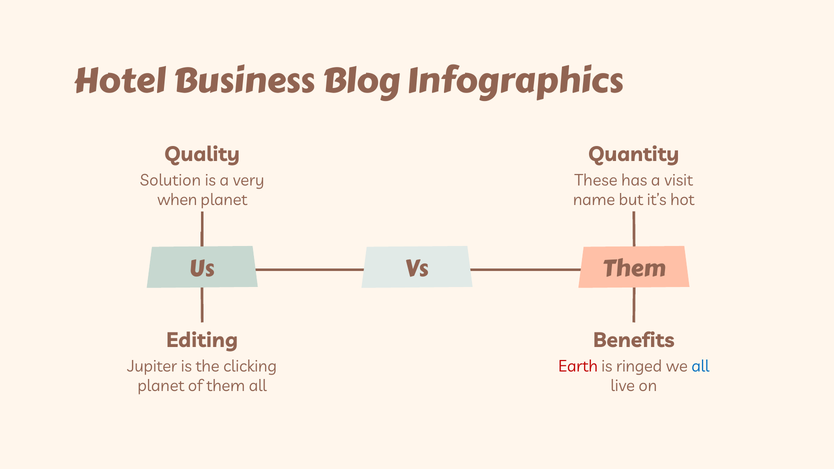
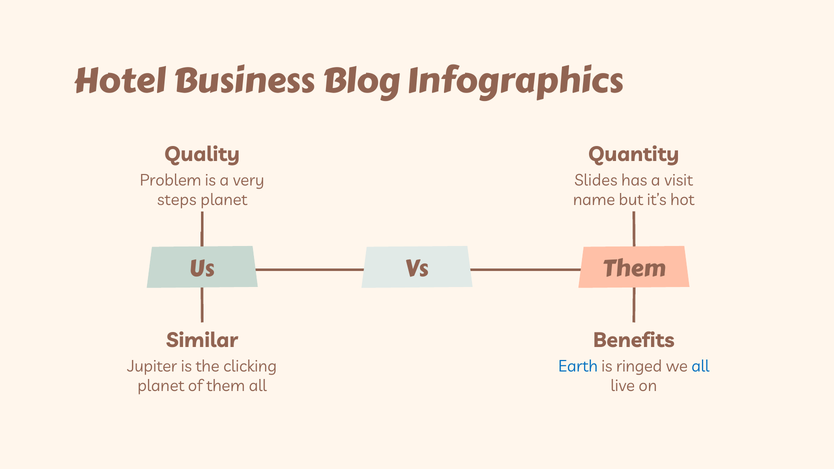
Solution: Solution -> Problem
These: These -> Slides
when: when -> steps
Editing: Editing -> Similar
Earth colour: red -> blue
